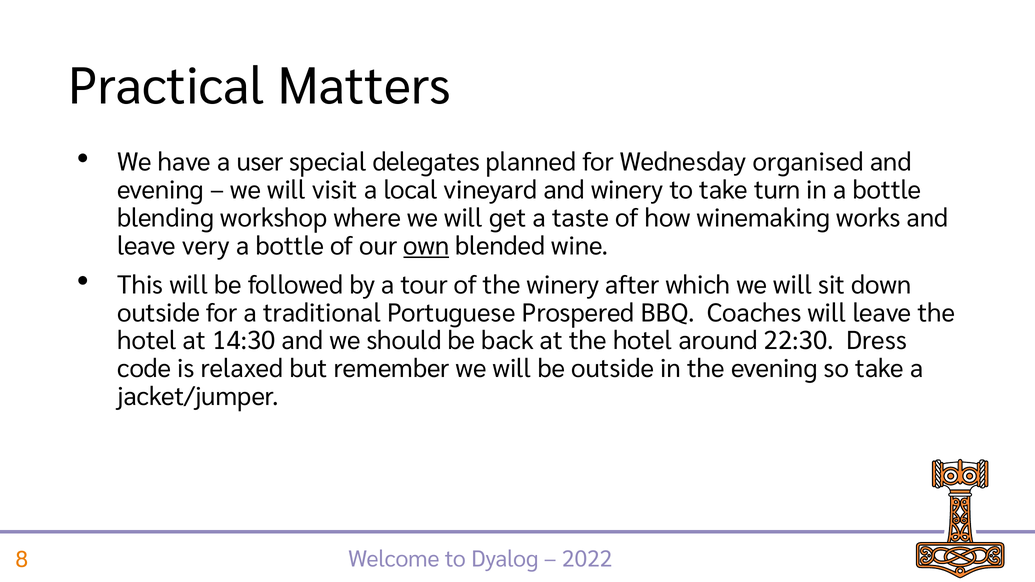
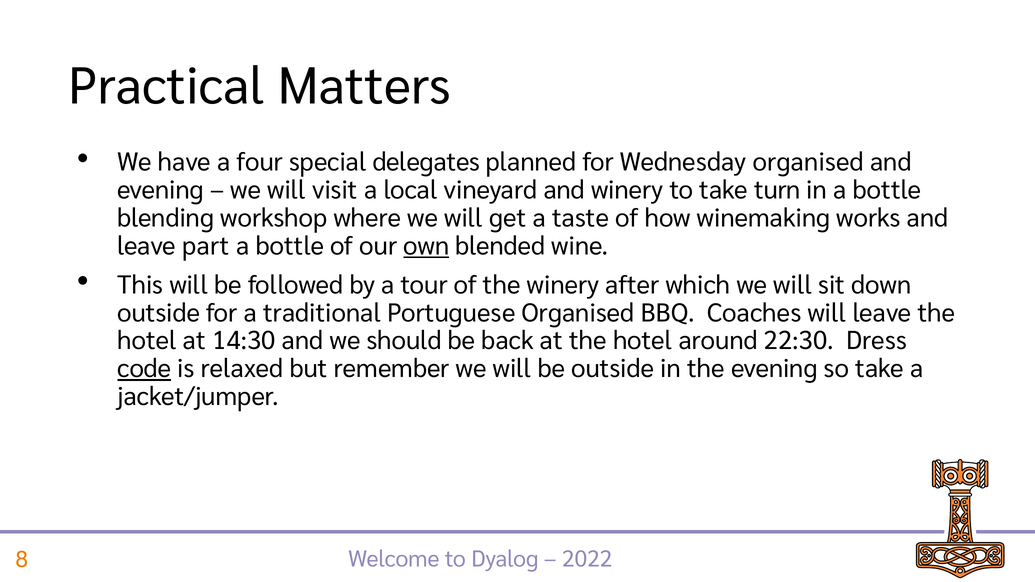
user: user -> four
very: very -> part
Portuguese Prospered: Prospered -> Organised
code underline: none -> present
